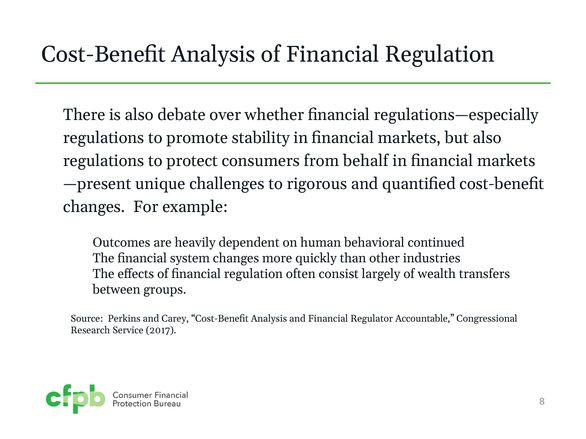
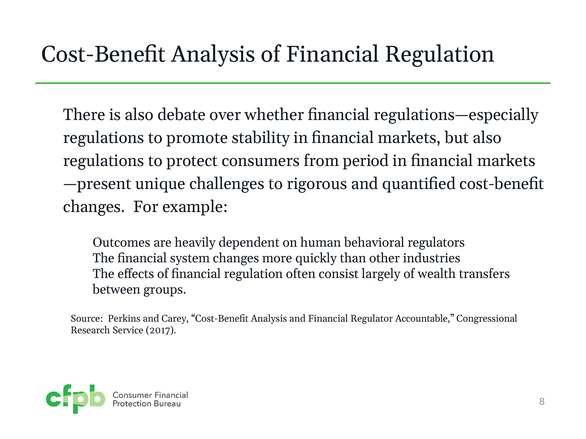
behalf: behalf -> period
continued: continued -> regulators
